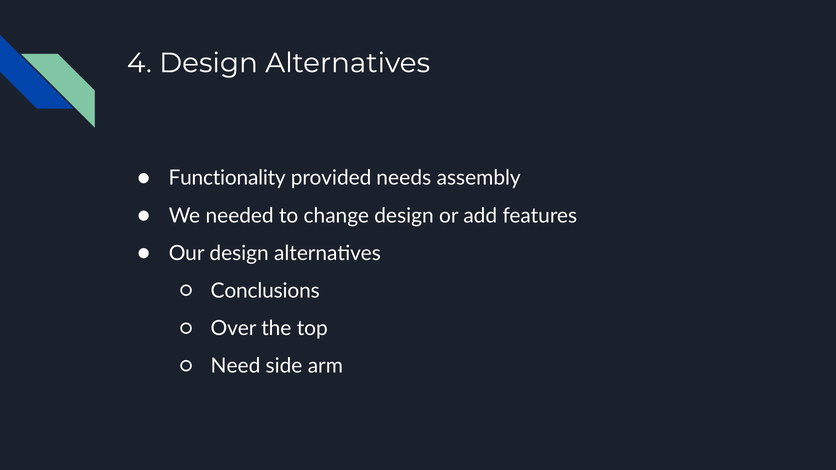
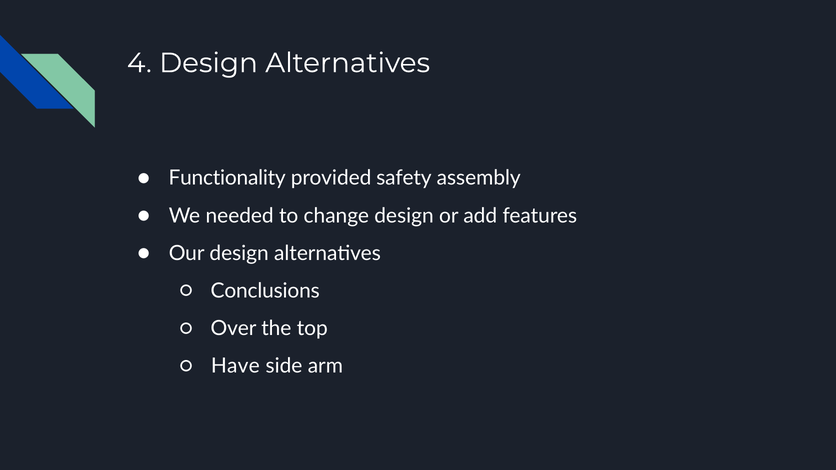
needs: needs -> safety
Need: Need -> Have
